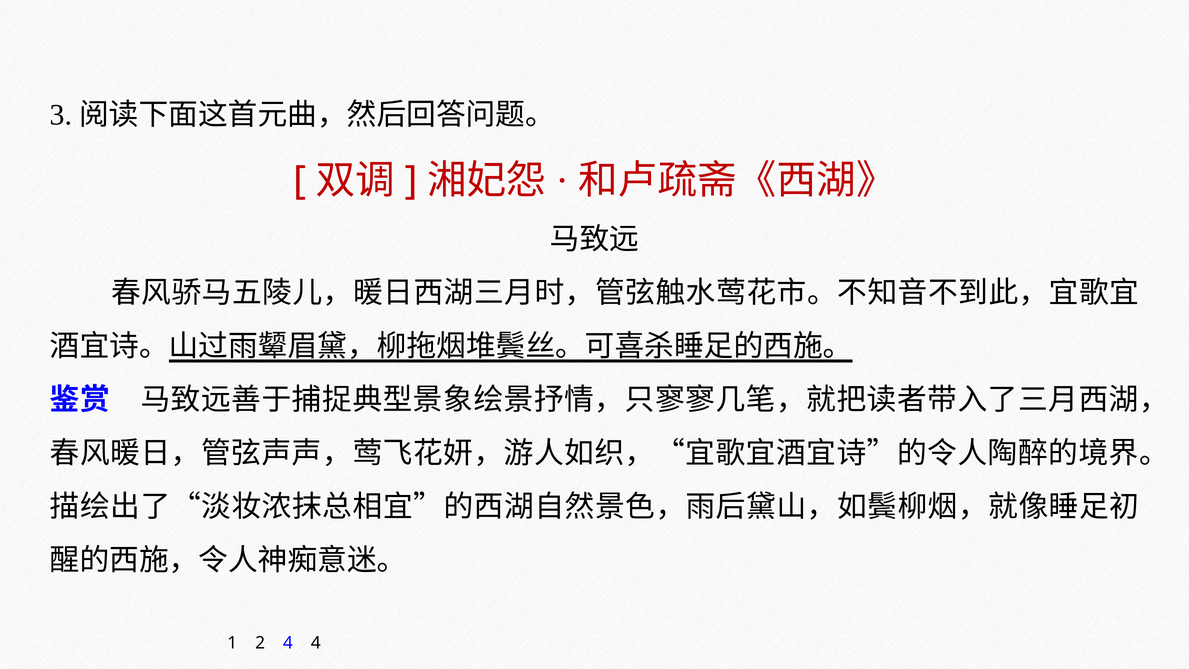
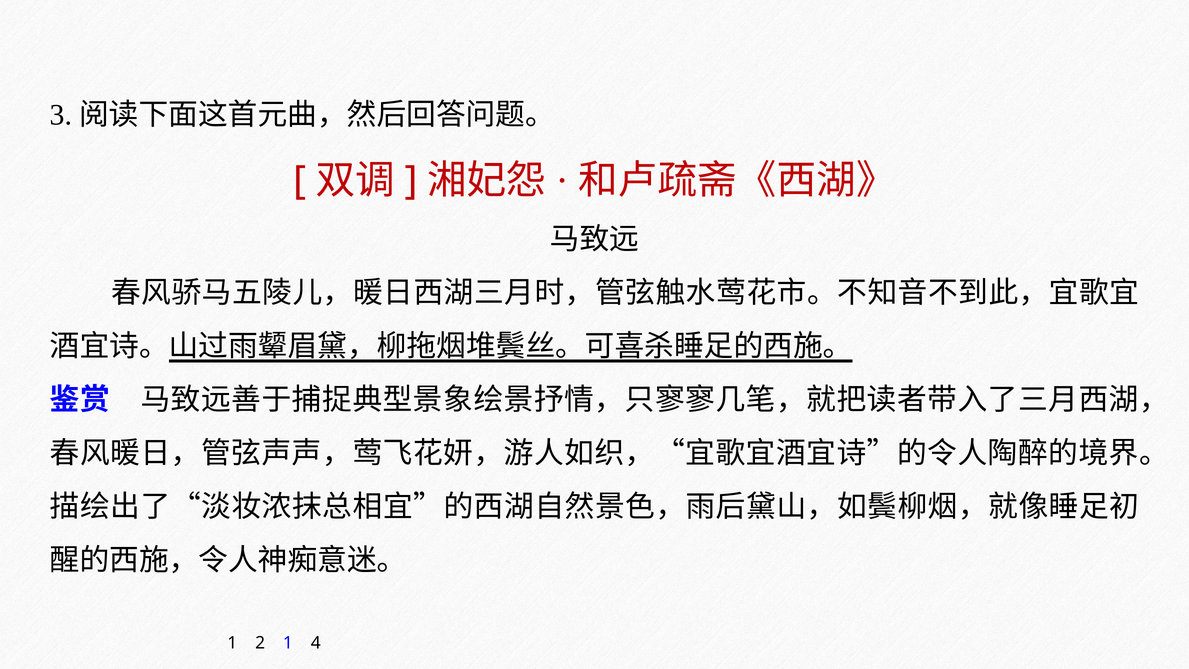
2 4: 4 -> 1
